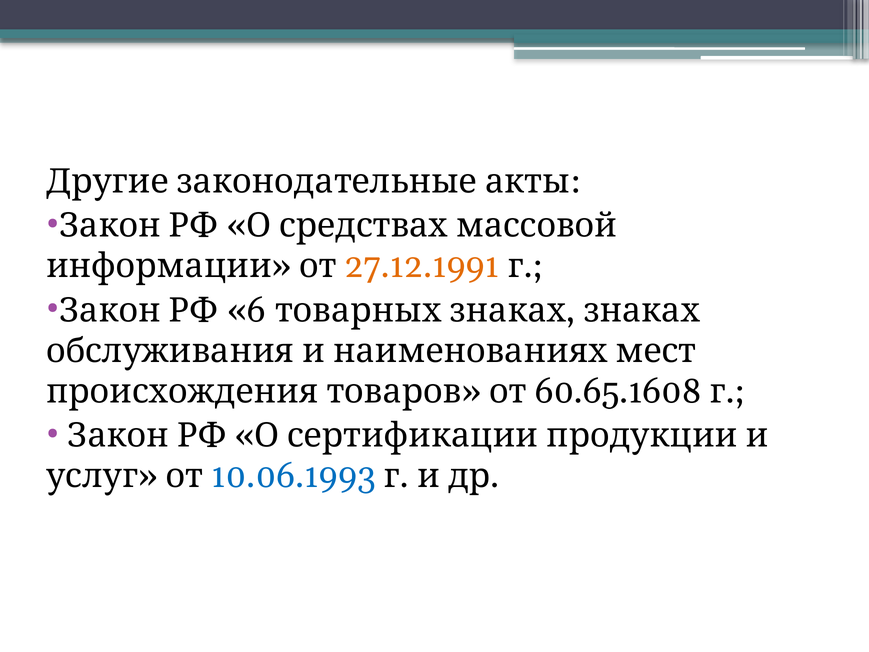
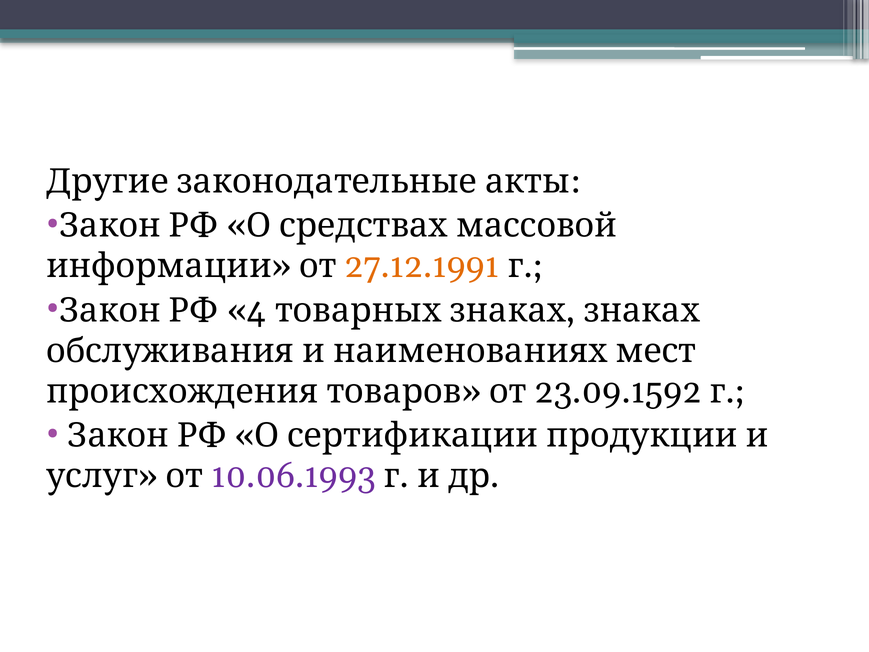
6: 6 -> 4
60.65.1608: 60.65.1608 -> 23.09.1592
10.06.1993 colour: blue -> purple
